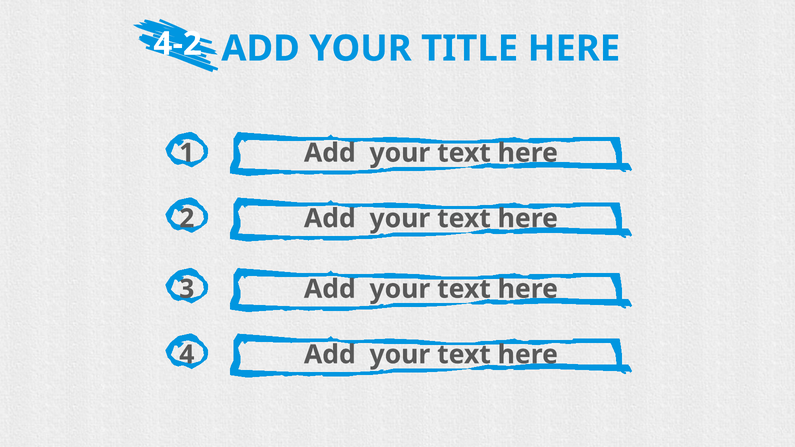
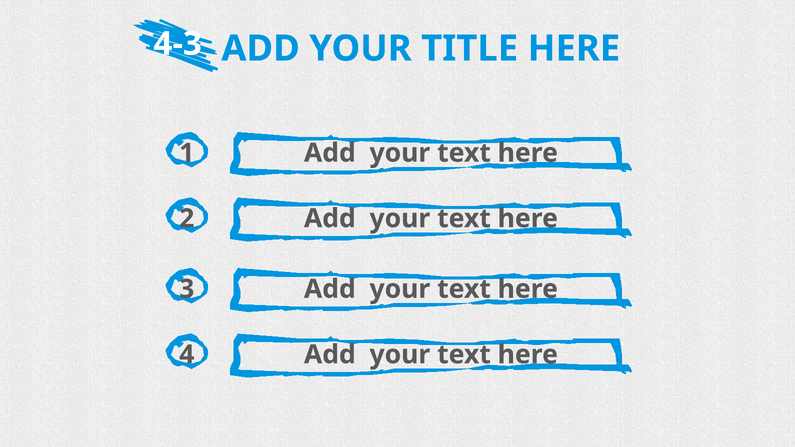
4-2: 4-2 -> 4-3
